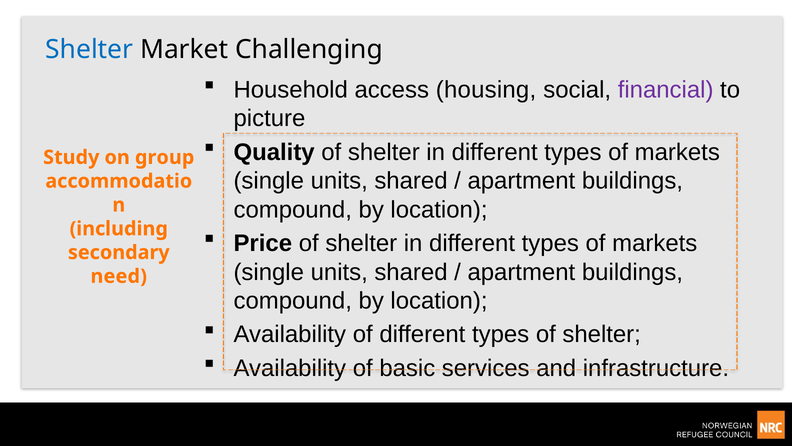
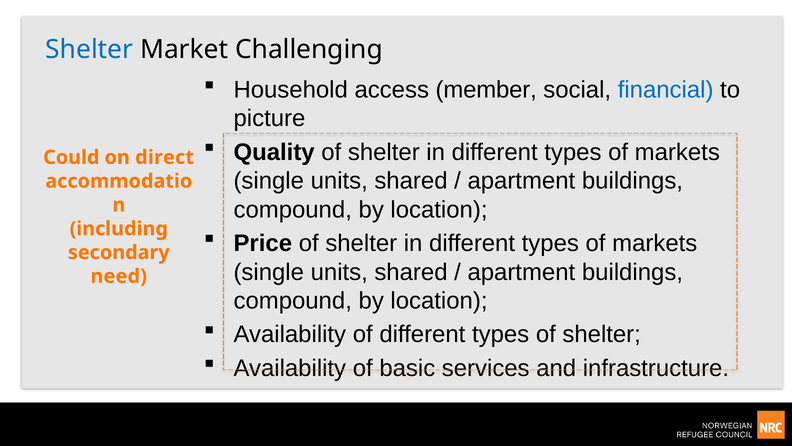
housing: housing -> member
financial colour: purple -> blue
Study: Study -> Could
group: group -> direct
